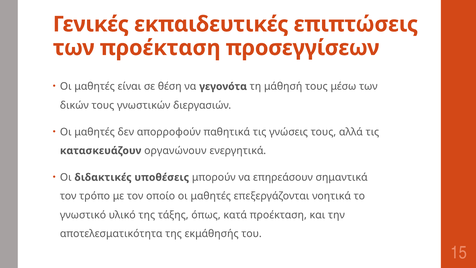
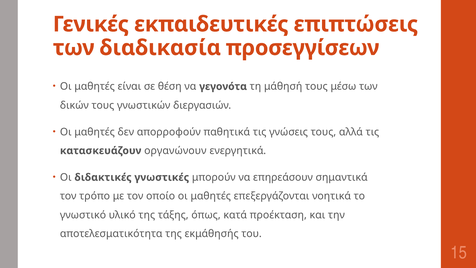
των προέκταση: προέκταση -> διαδικασία
υποθέσεις: υποθέσεις -> γνωστικές
